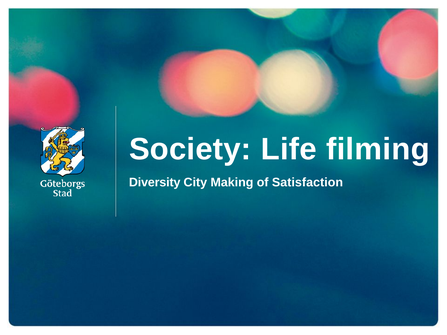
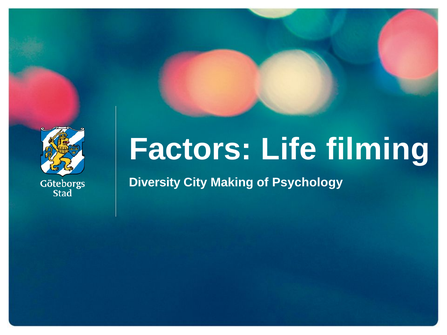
Society: Society -> Factors
Satisfaction: Satisfaction -> Psychology
